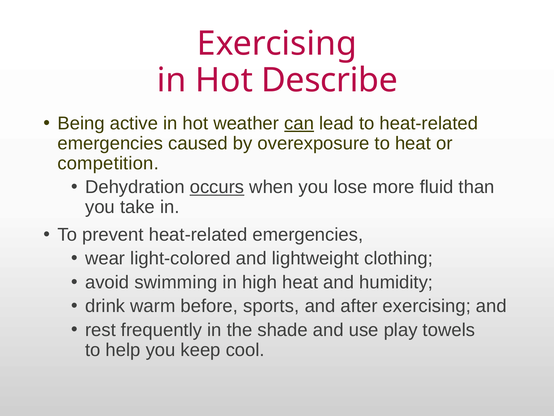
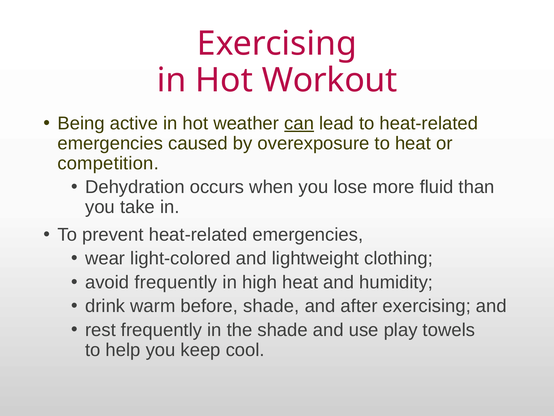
Describe: Describe -> Workout
occurs underline: present -> none
avoid swimming: swimming -> frequently
before sports: sports -> shade
